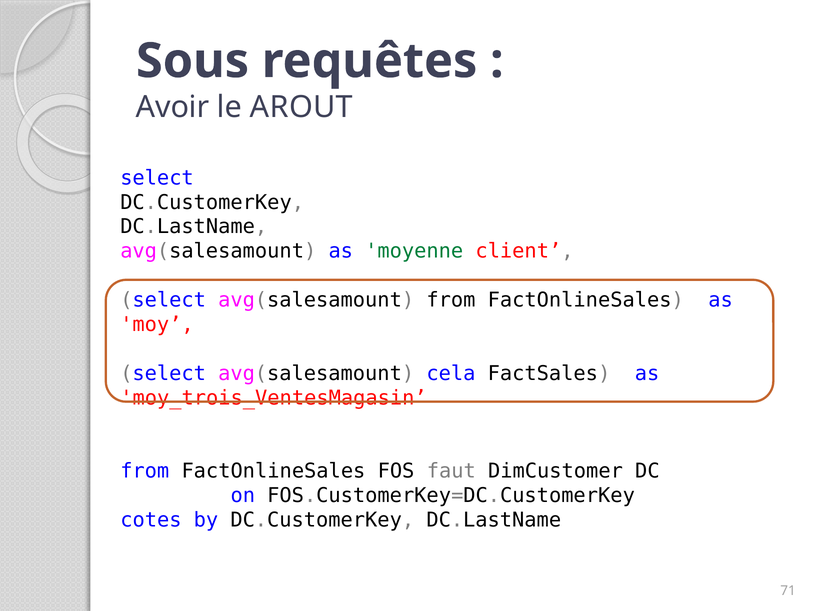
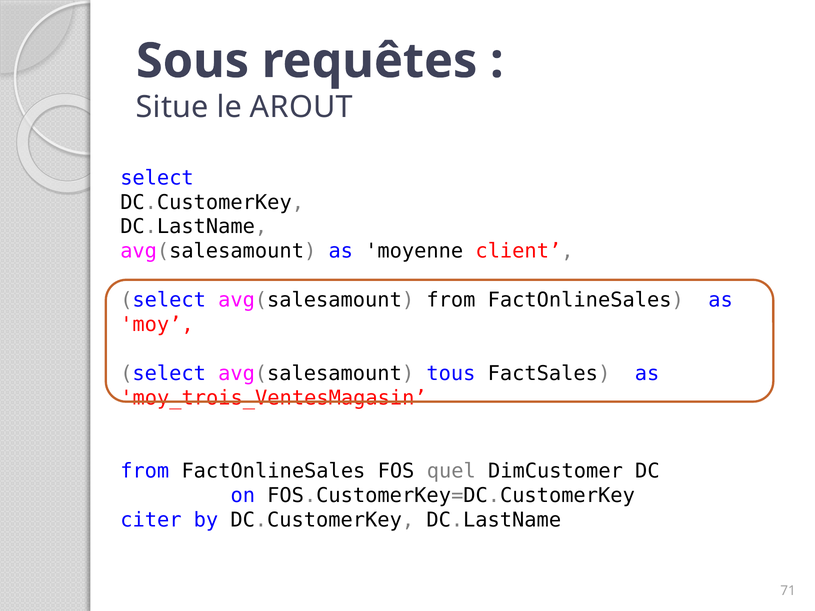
Avoir: Avoir -> Situe
moyenne colour: green -> black
cela: cela -> tous
faut: faut -> quel
cotes: cotes -> citer
